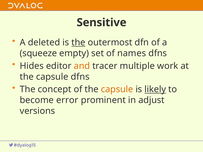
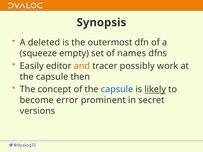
Sensitive: Sensitive -> Synopsis
the at (78, 43) underline: present -> none
Hides: Hides -> Easily
multiple: multiple -> possibly
capsule dfns: dfns -> then
capsule at (117, 89) colour: orange -> blue
adjust: adjust -> secret
